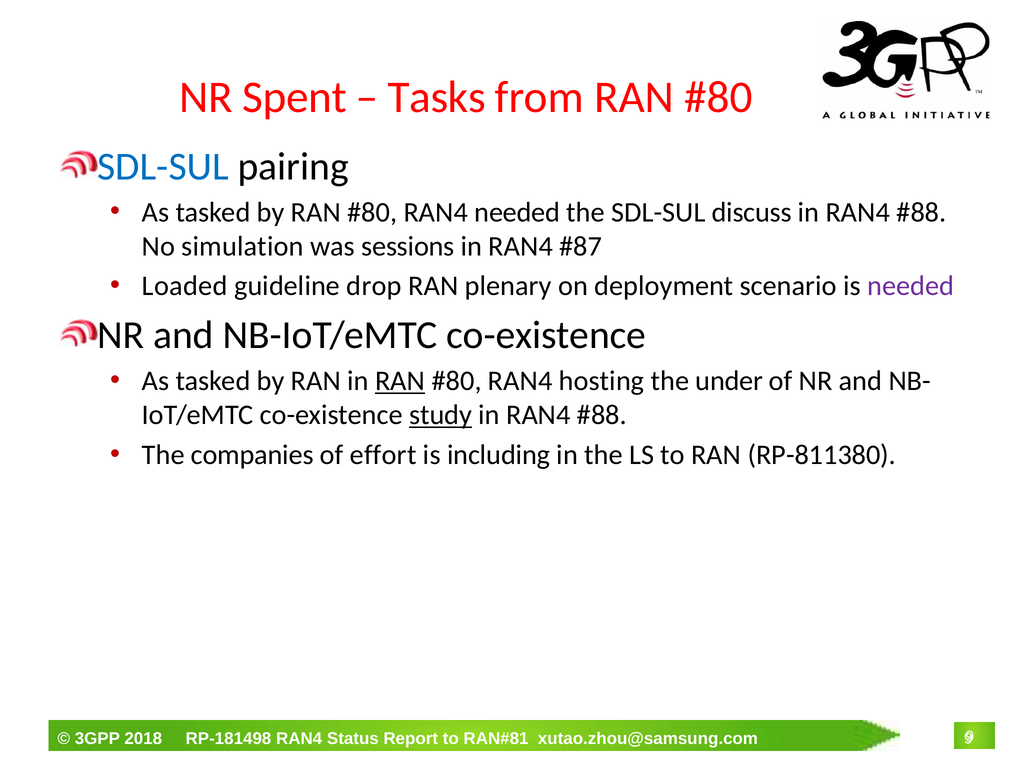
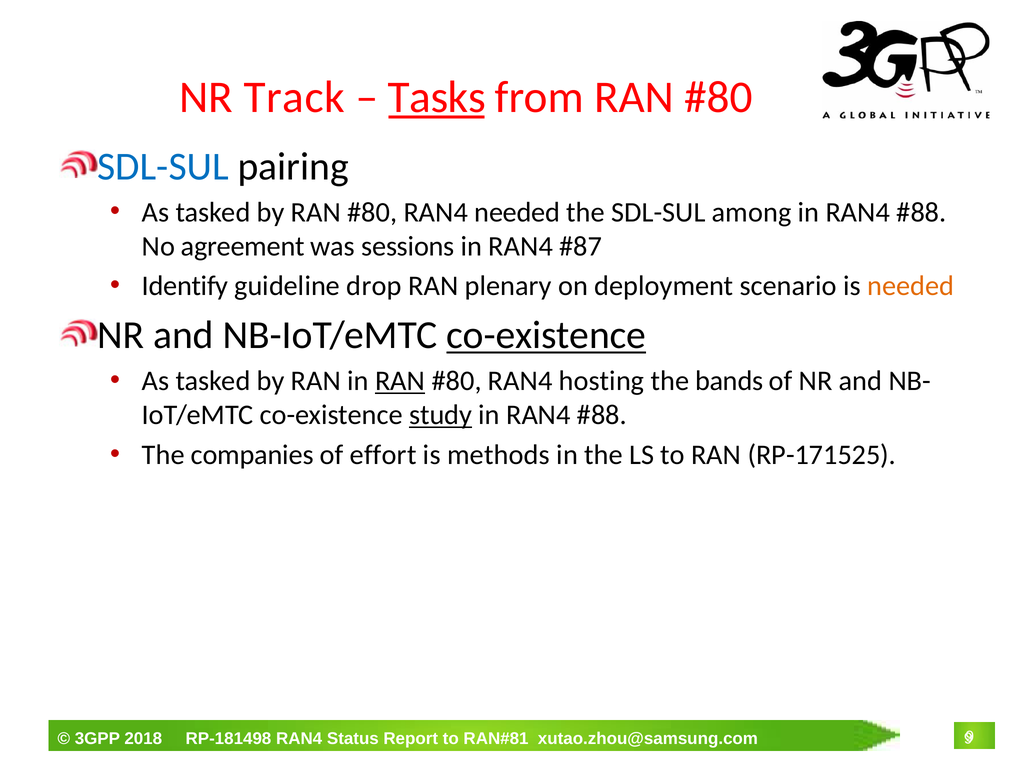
Spent: Spent -> Track
Tasks underline: none -> present
discuss: discuss -> among
simulation: simulation -> agreement
Loaded: Loaded -> Identify
needed at (911, 286) colour: purple -> orange
co-existence at (546, 335) underline: none -> present
under: under -> bands
including: including -> methods
RP-811380: RP-811380 -> RP-171525
